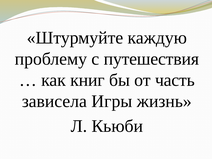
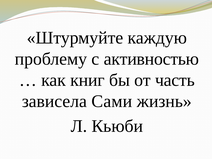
путешествия: путешествия -> активностью
Игры: Игры -> Сами
